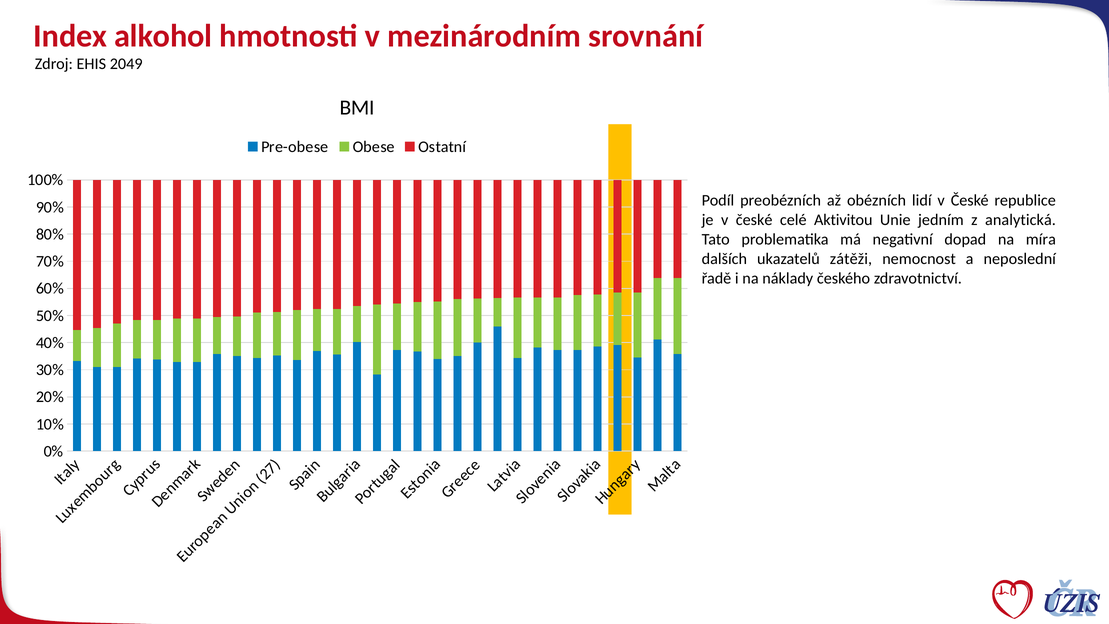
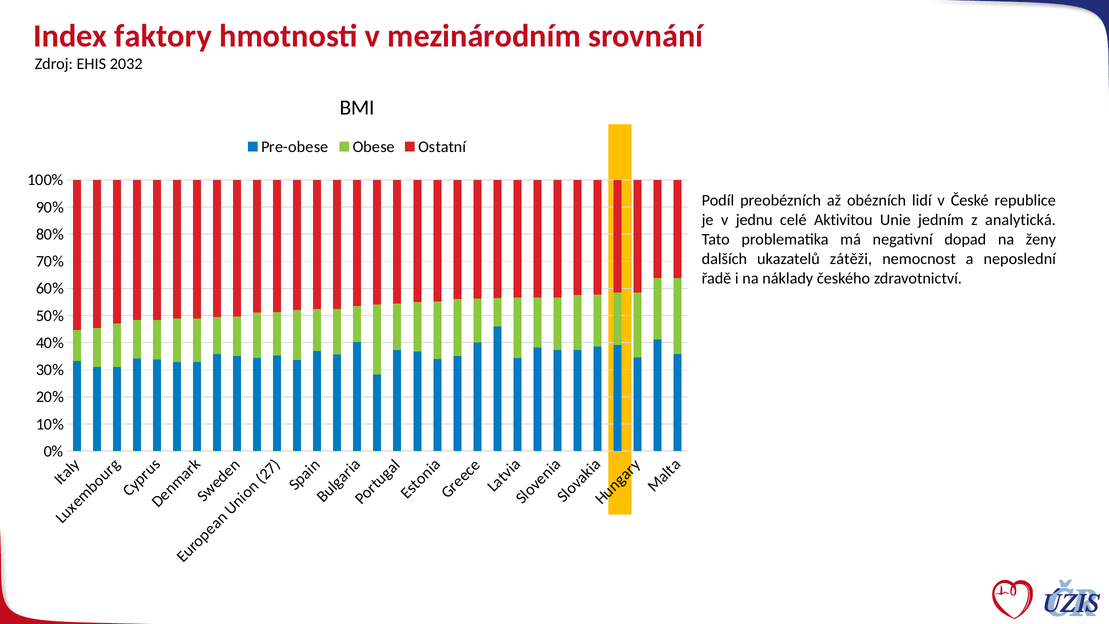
alkohol: alkohol -> faktory
2049: 2049 -> 2032
je v české: české -> jednu
míra: míra -> ženy
